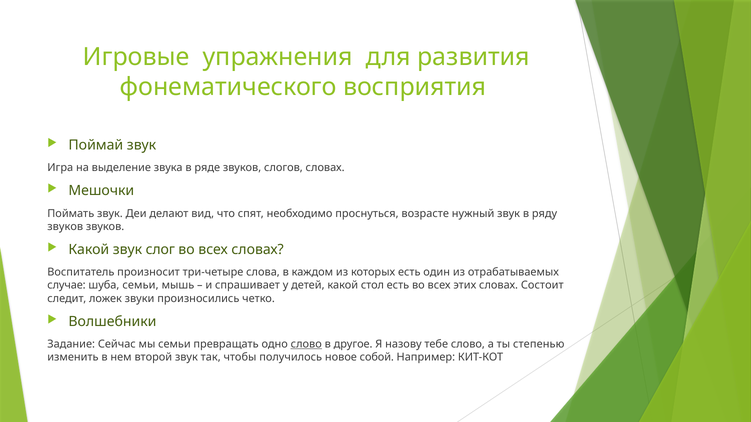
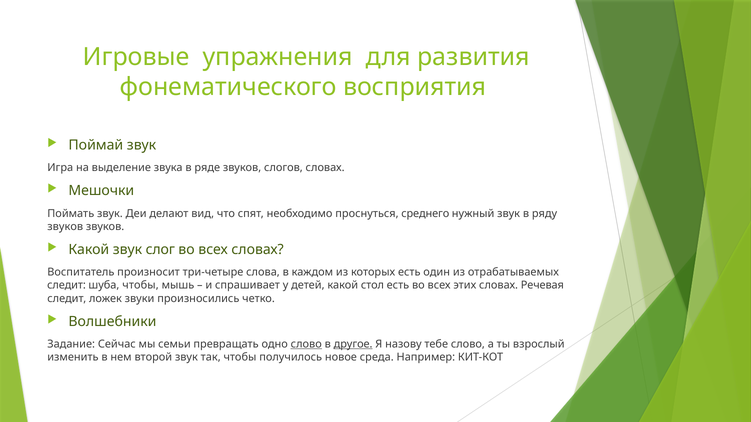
возрасте: возрасте -> среднего
случае at (67, 286): случае -> следит
шуба семьи: семьи -> чтобы
Состоит: Состоит -> Речевая
другое underline: none -> present
степенью: степенью -> взрослый
собой: собой -> среда
